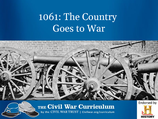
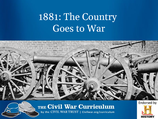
1061: 1061 -> 1881
